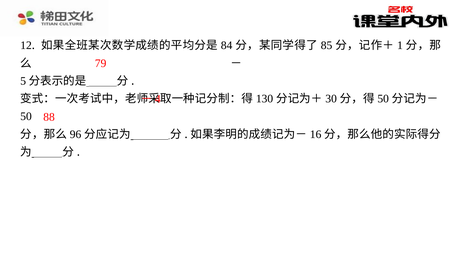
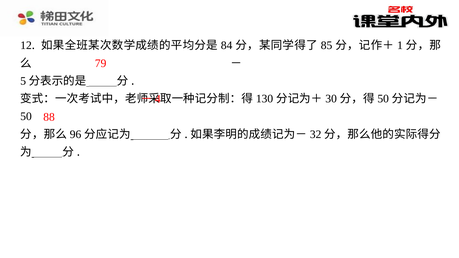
16: 16 -> 32
